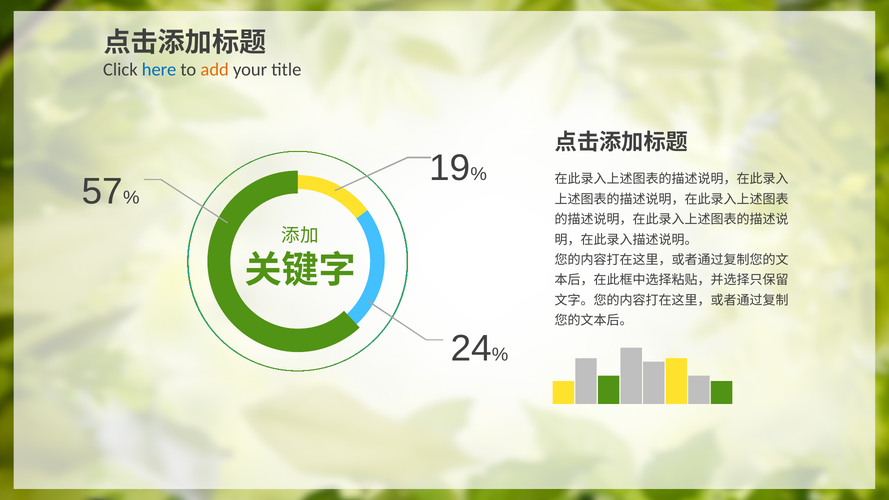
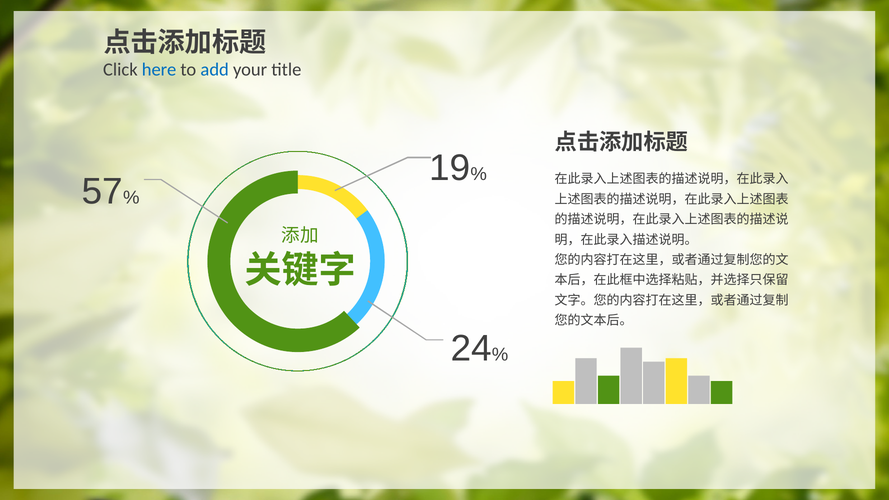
add colour: orange -> blue
